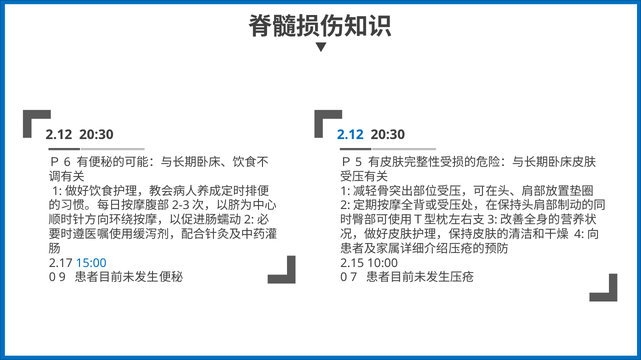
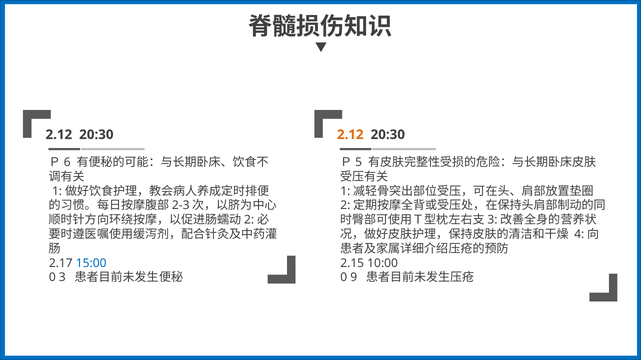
2.12 at (350, 135) colour: blue -> orange
9: 9 -> 3
7: 7 -> 9
